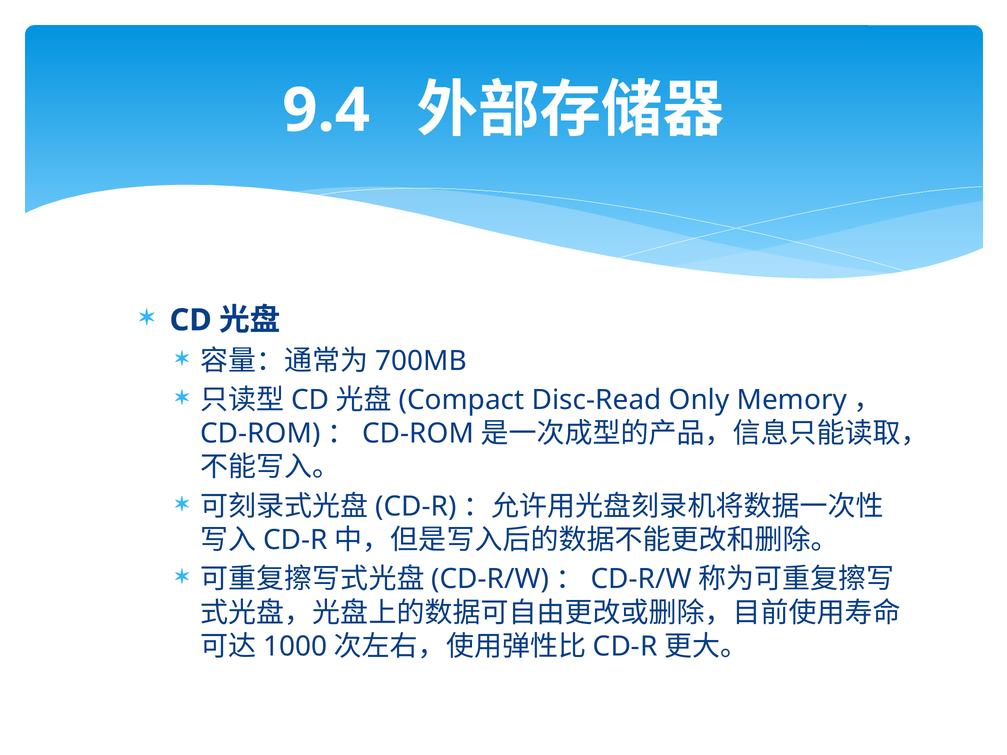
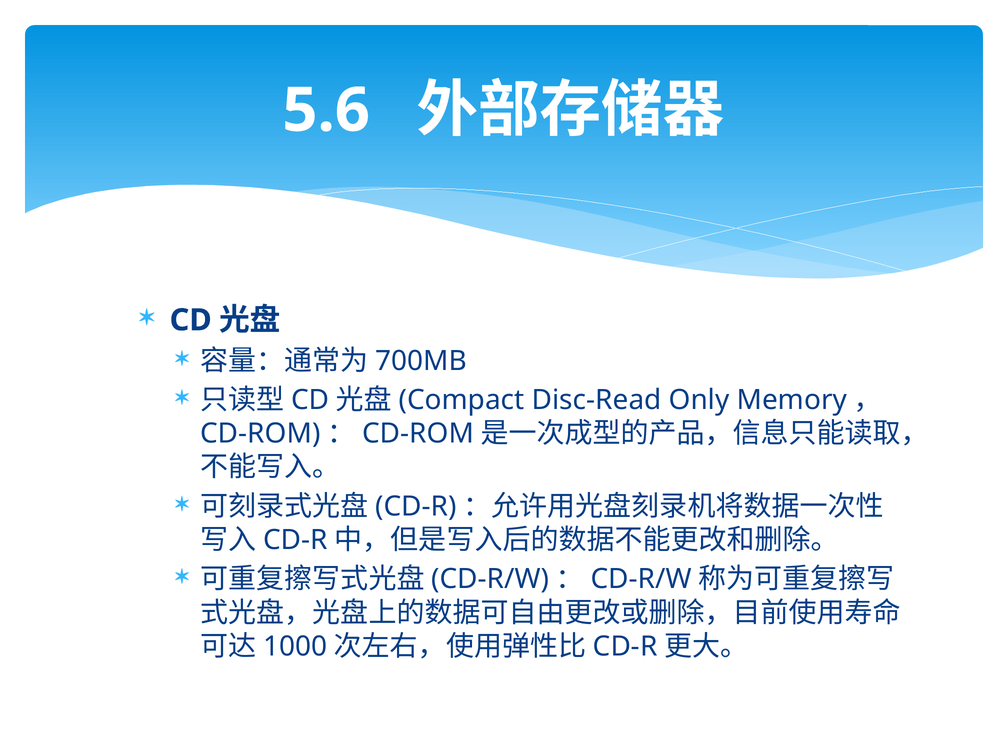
9.4: 9.4 -> 5.6
